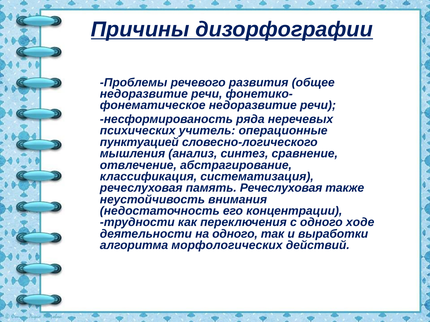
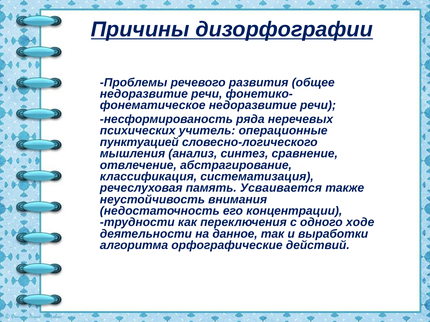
память Речеслуховая: Речеслуховая -> Усваивается
на одного: одного -> данное
морфологических: морфологических -> орфографические
